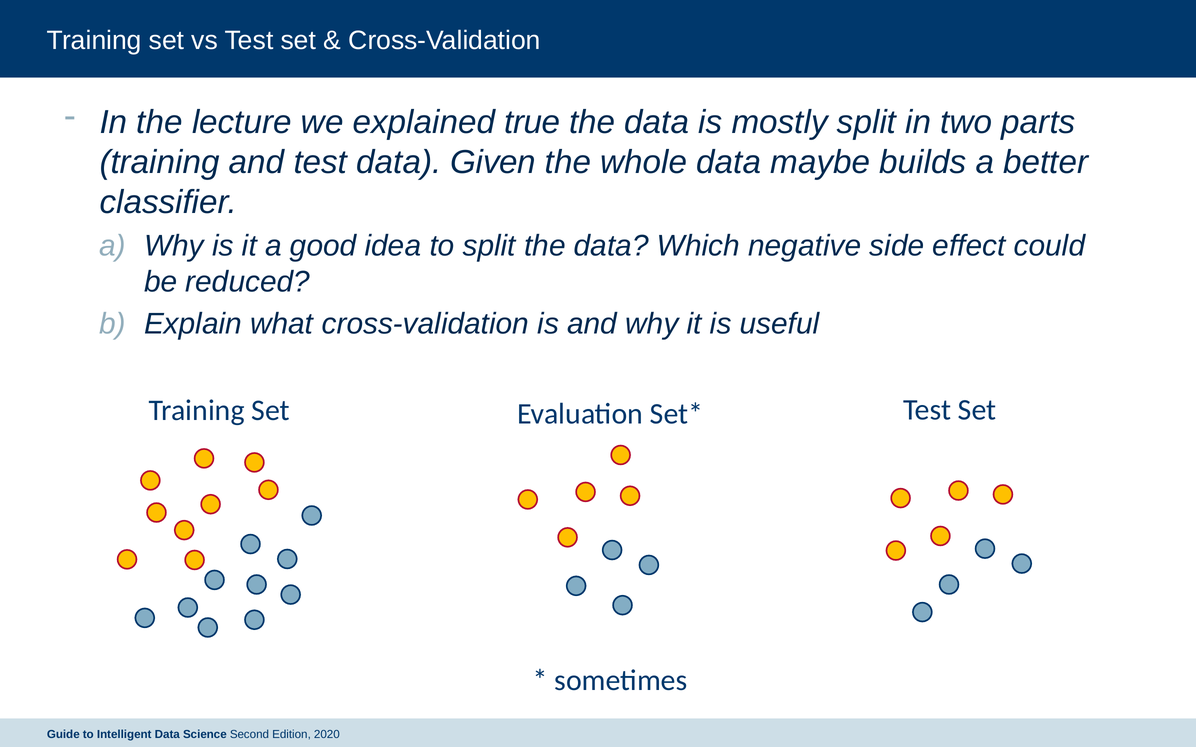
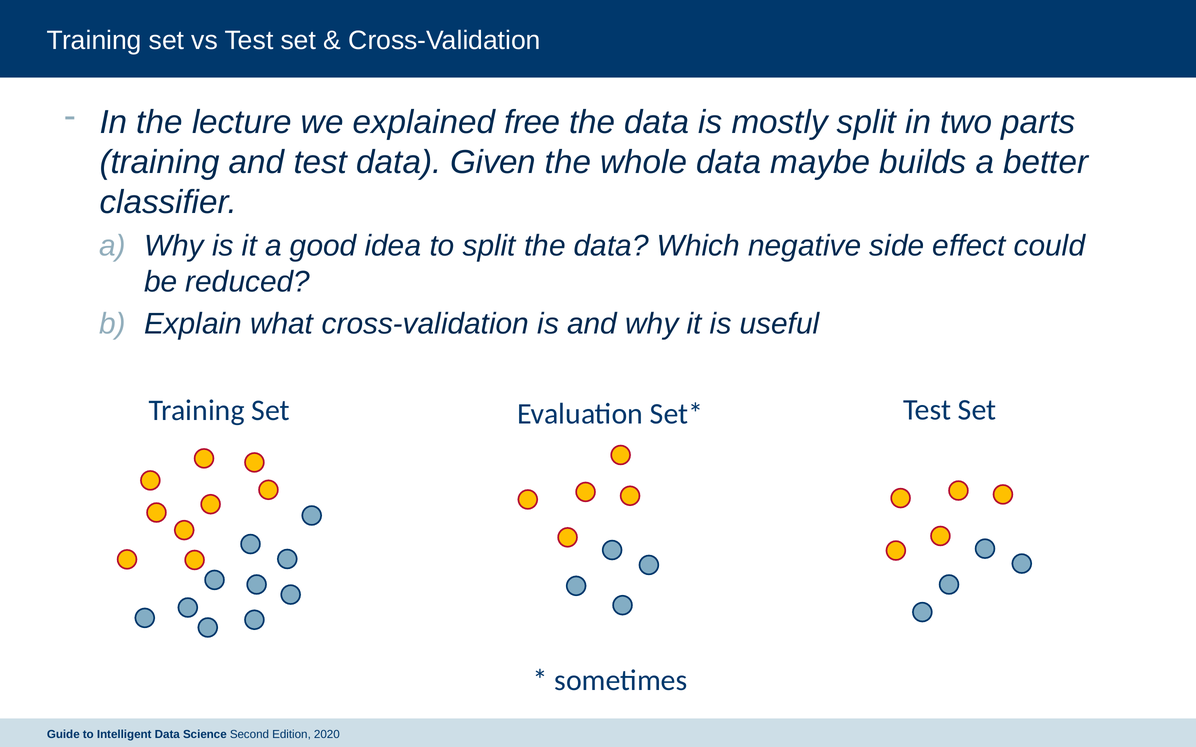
true: true -> free
